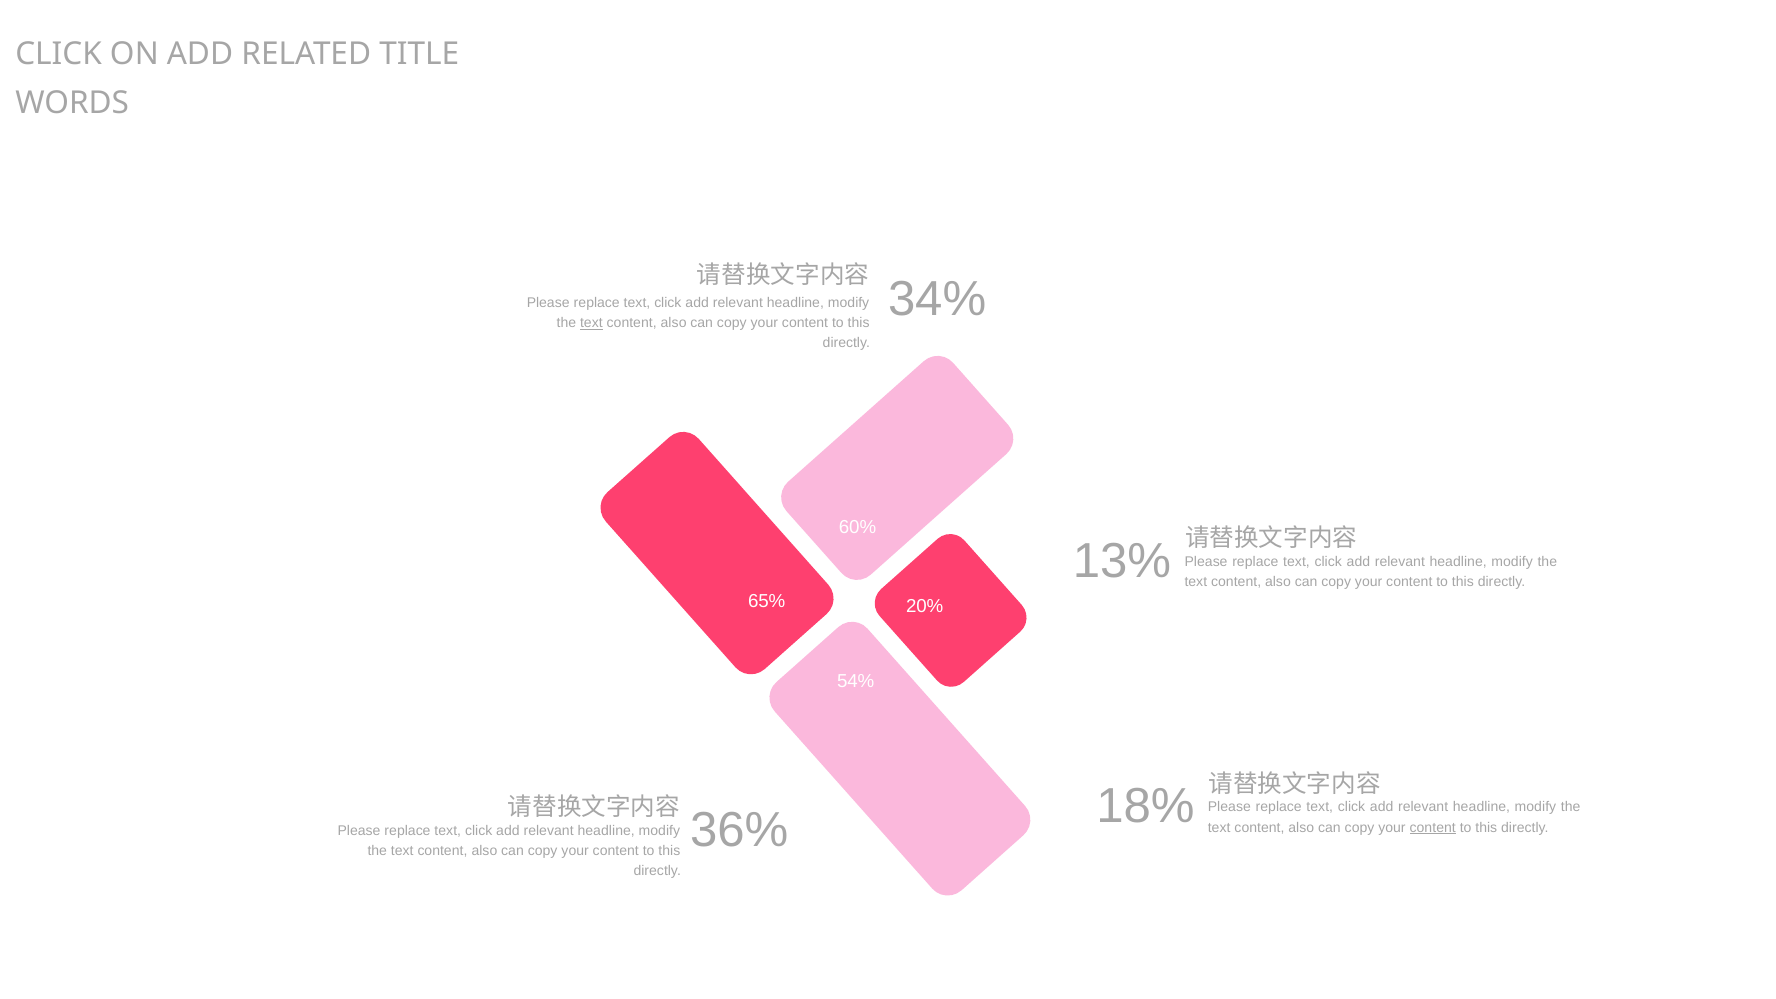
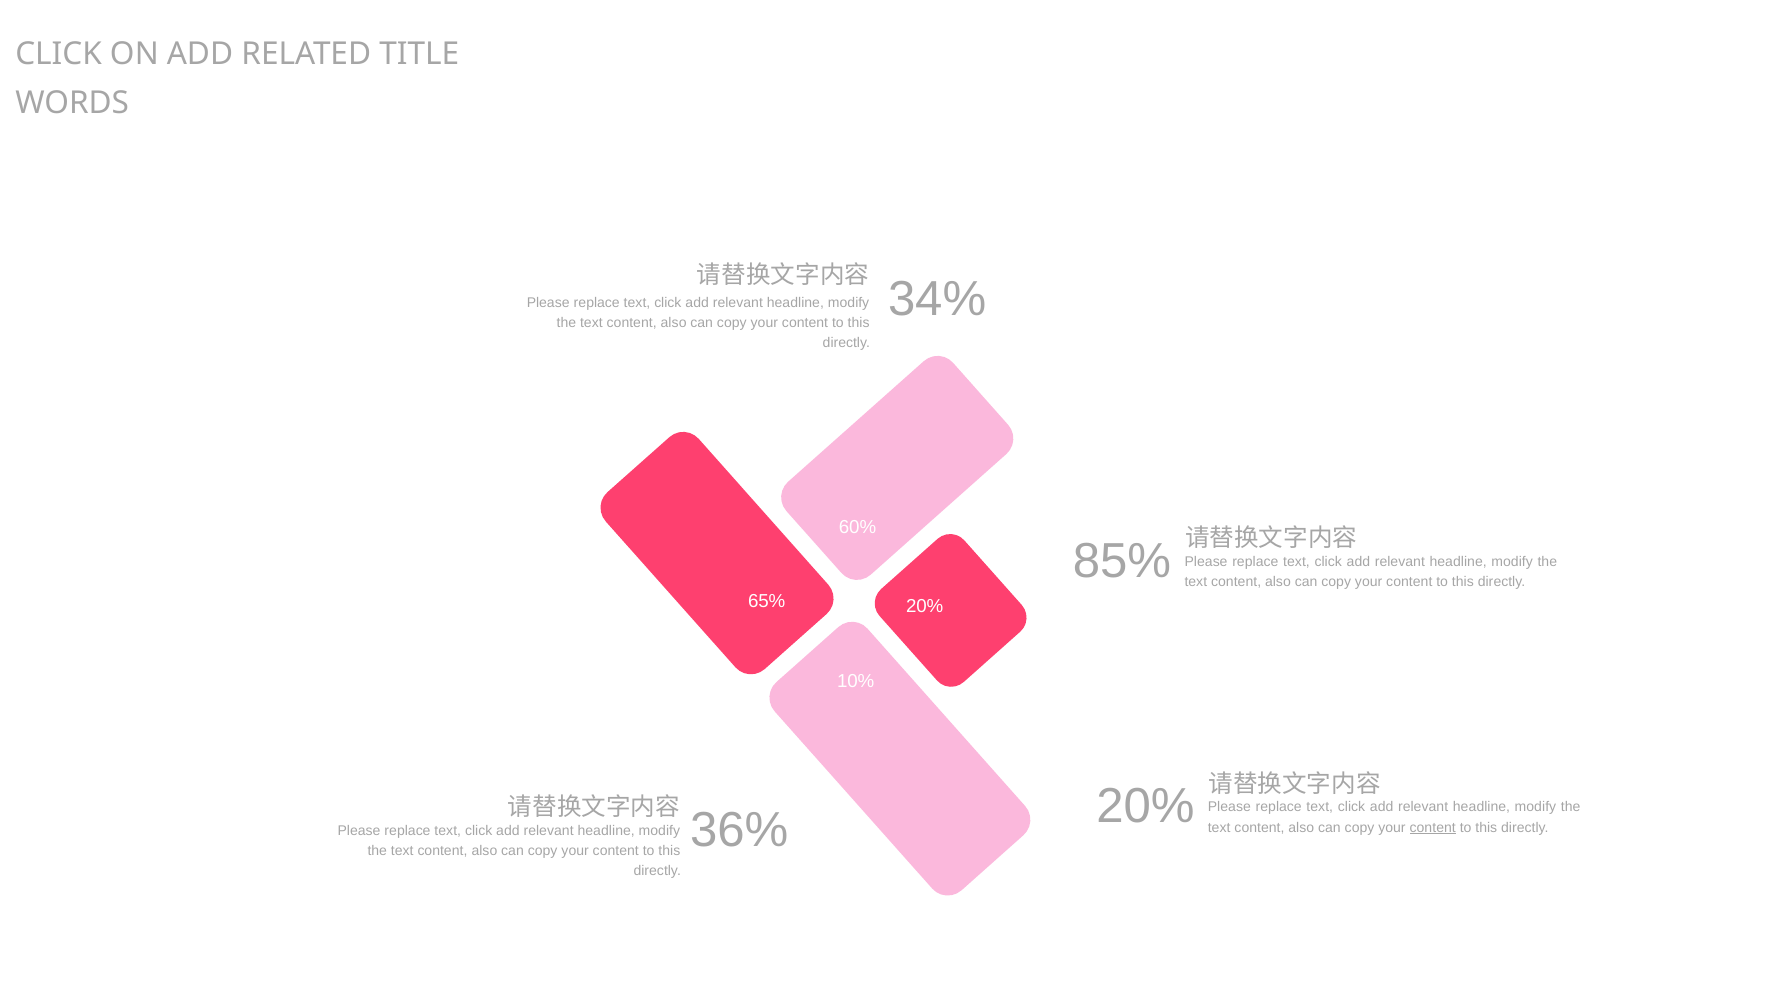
text at (591, 323) underline: present -> none
13%: 13% -> 85%
54%: 54% -> 10%
18% at (1145, 806): 18% -> 20%
